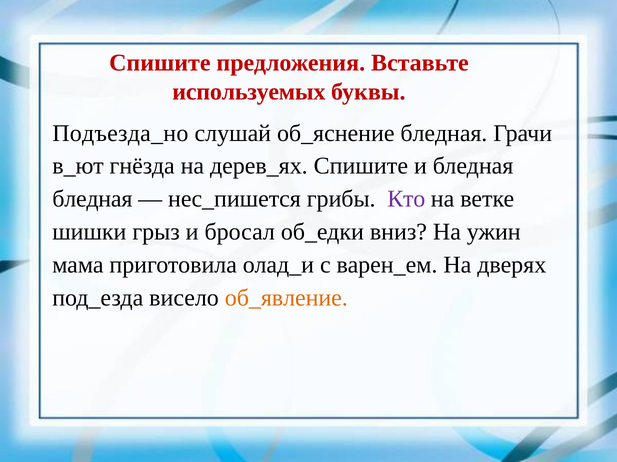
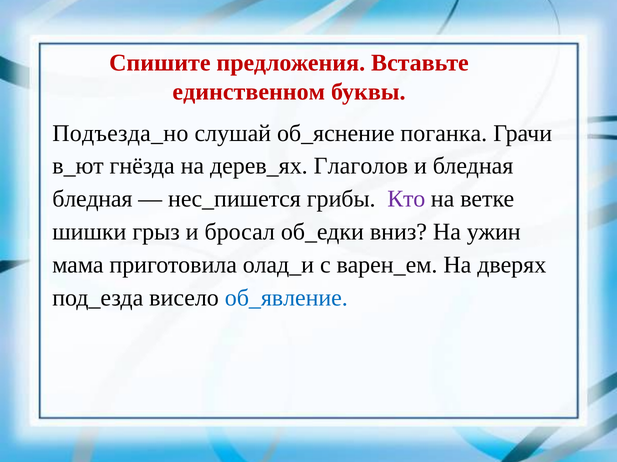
используемых: используемых -> единственном
об_яснение бледная: бледная -> поганка
дерев_ях Спишите: Спишите -> Глаголов
об_явление colour: orange -> blue
